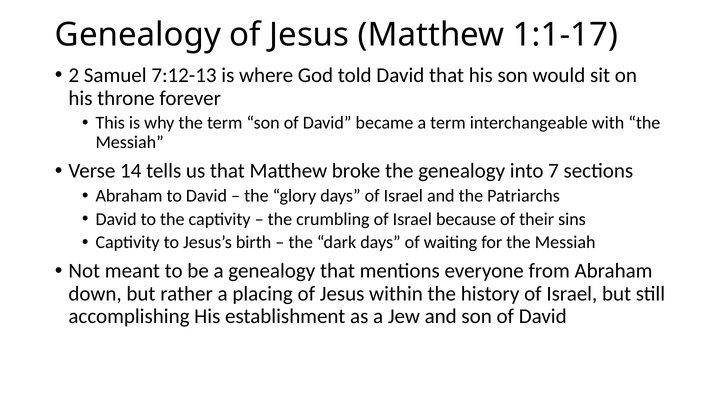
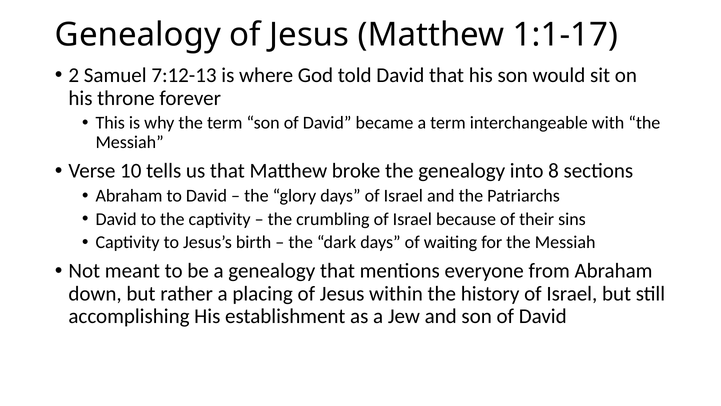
14: 14 -> 10
7: 7 -> 8
